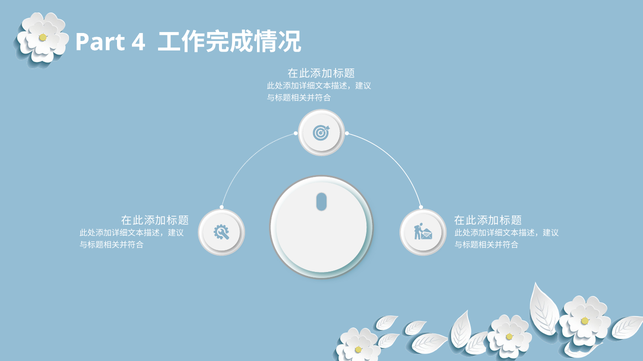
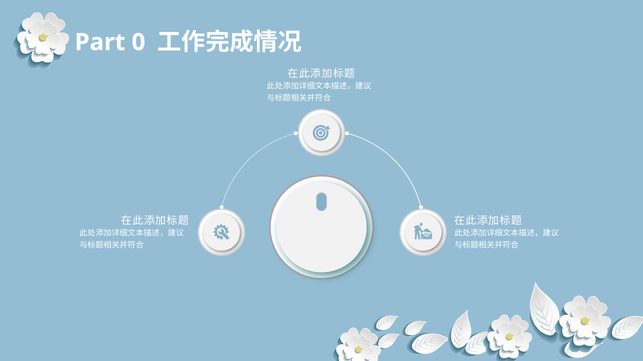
4: 4 -> 0
